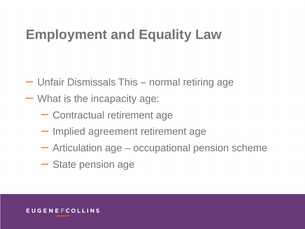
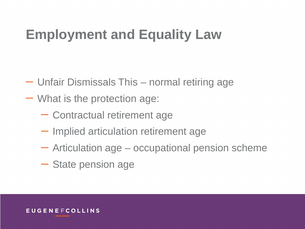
incapacity: incapacity -> protection
Implied agreement: agreement -> articulation
